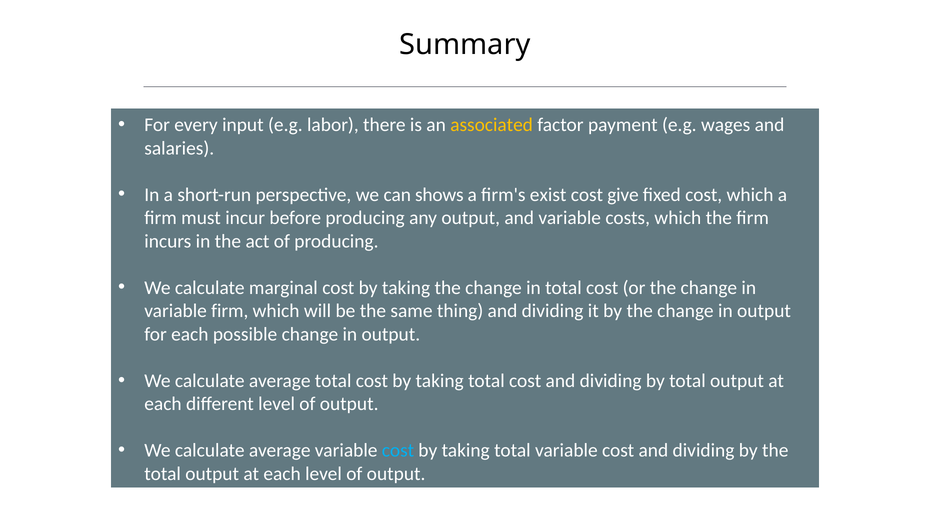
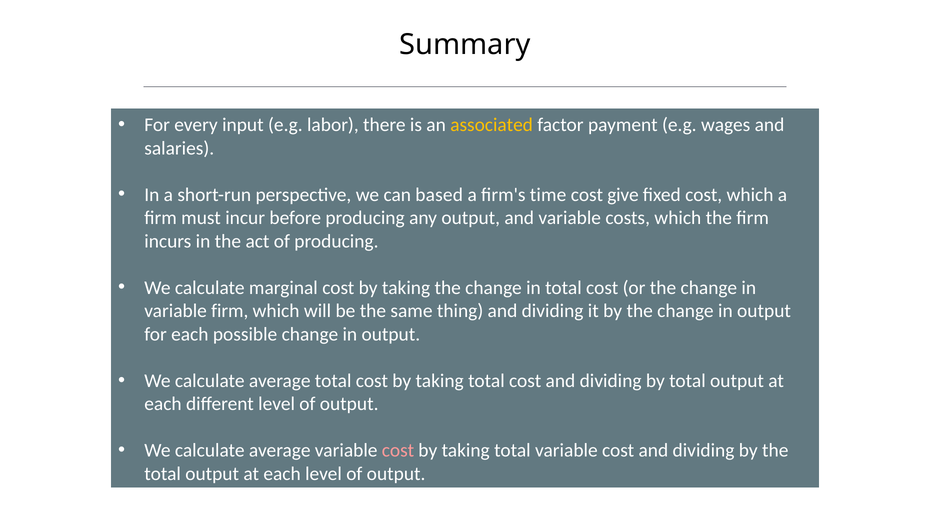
shows: shows -> based
exist: exist -> time
cost at (398, 451) colour: light blue -> pink
